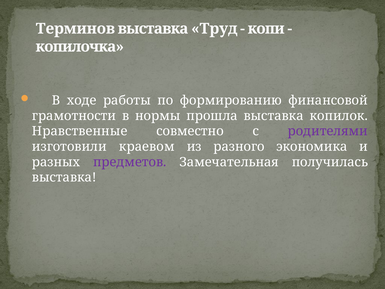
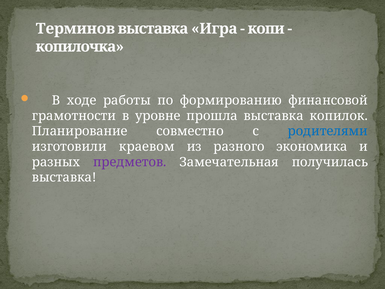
Труд: Труд -> Игра
нормы: нормы -> уровне
Нравственные: Нравственные -> Планирование
родителями colour: purple -> blue
